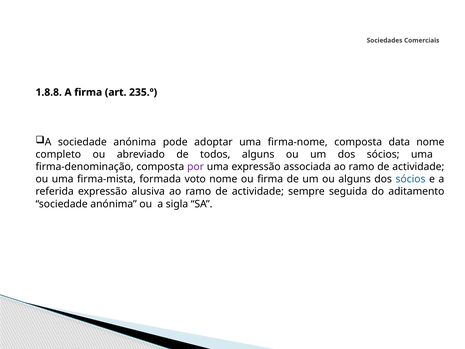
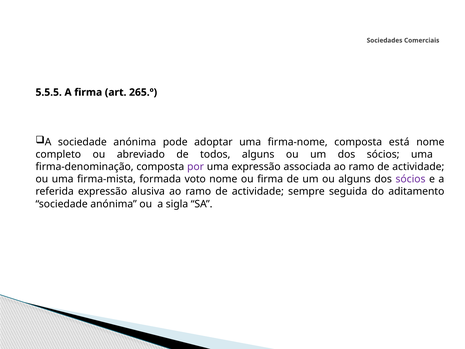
1.8.8: 1.8.8 -> 5.5.5
235.º: 235.º -> 265.º
data: data -> está
sócios at (411, 179) colour: blue -> purple
